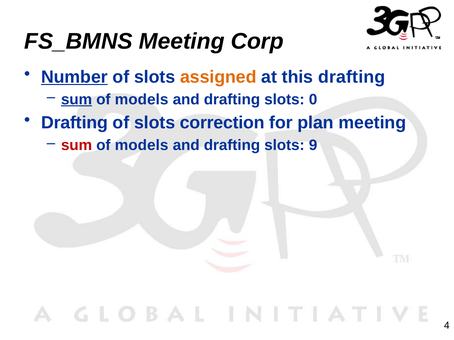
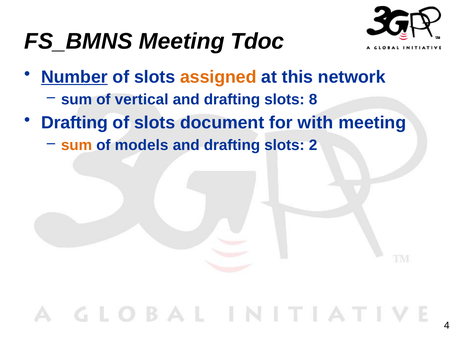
Corp: Corp -> Tdoc
this drafting: drafting -> network
sum at (77, 100) underline: present -> none
models at (142, 100): models -> vertical
0: 0 -> 8
correction: correction -> document
plan: plan -> with
sum at (77, 145) colour: red -> orange
9: 9 -> 2
